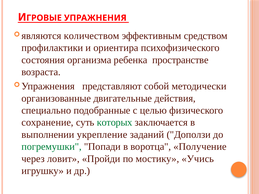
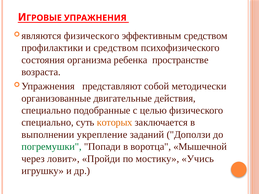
количеством at (92, 36): количеством -> физического
и ориентира: ориентира -> средством
сохранение at (48, 123): сохранение -> специально
которых colour: green -> orange
Получение: Получение -> Мышечной
